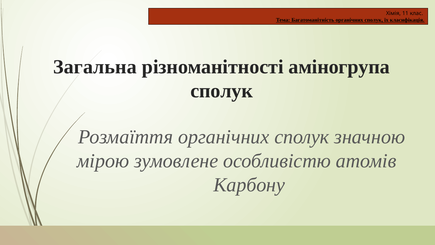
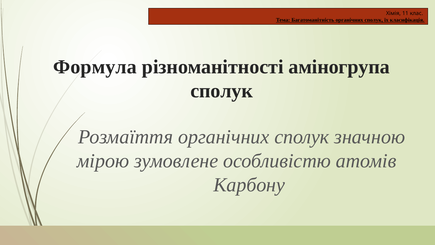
Загальна: Загальна -> Формула
